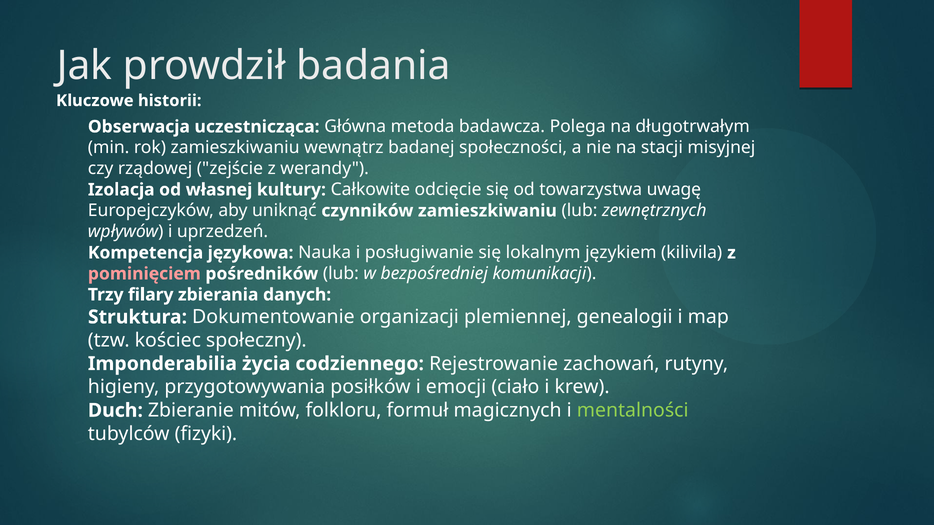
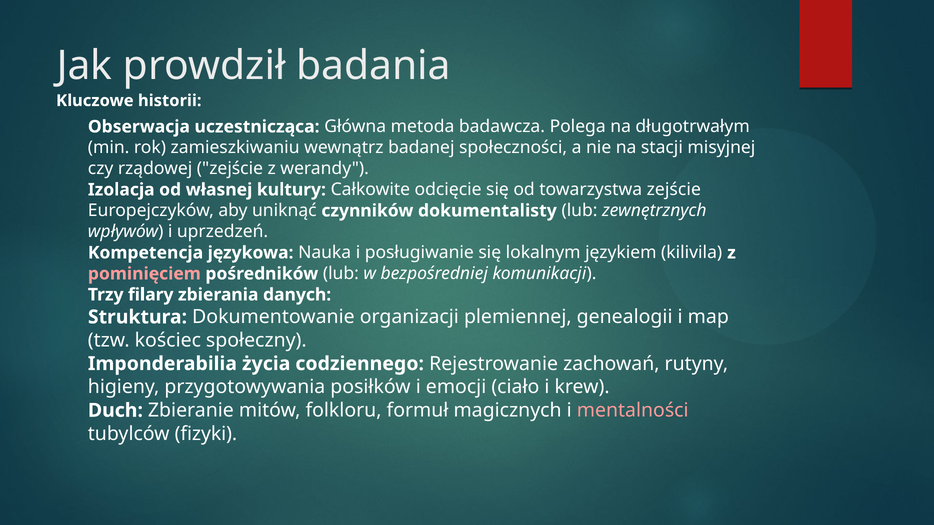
towarzystwa uwagę: uwagę -> zejście
czynników zamieszkiwaniu: zamieszkiwaniu -> dokumentalisty
mentalności colour: light green -> pink
